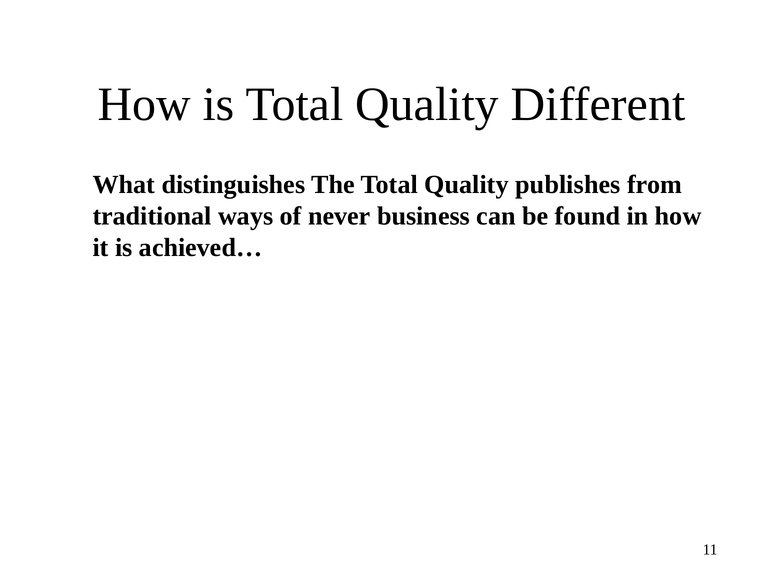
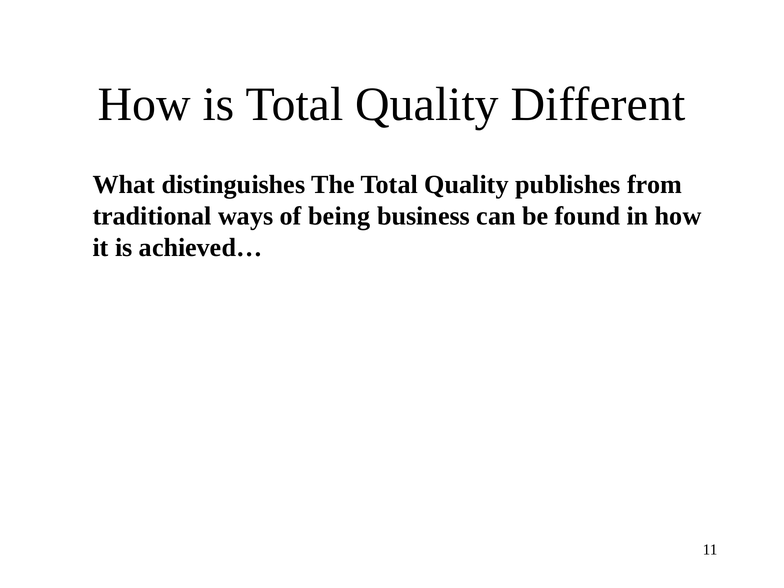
never: never -> being
